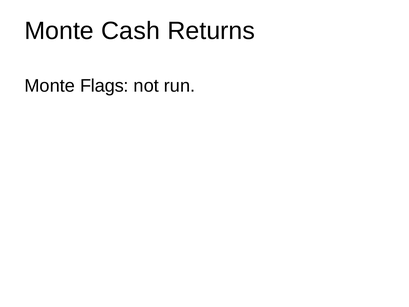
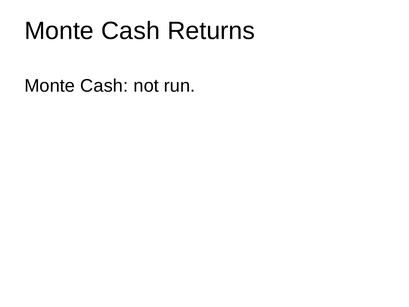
Flags at (104, 86): Flags -> Cash
